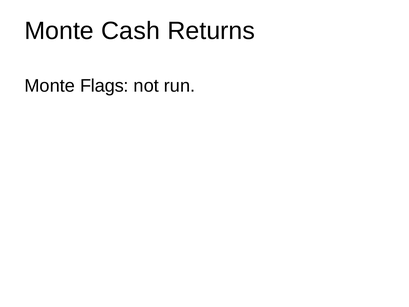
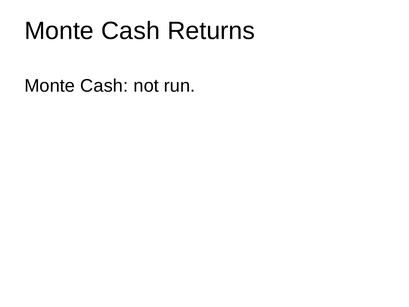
Flags at (104, 86): Flags -> Cash
